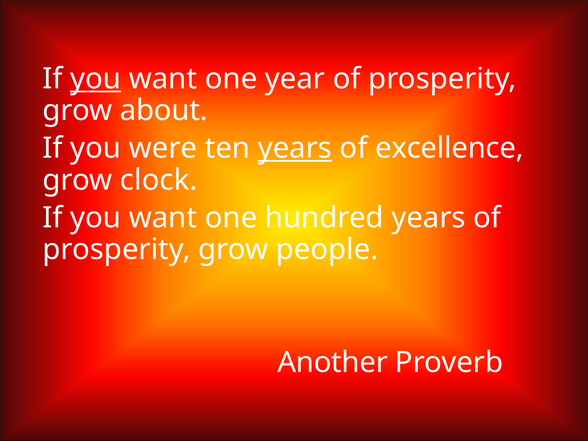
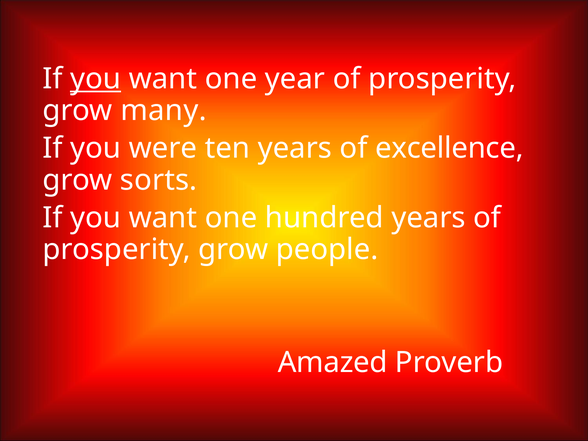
about: about -> many
years at (295, 148) underline: present -> none
clock: clock -> sorts
Another: Another -> Amazed
